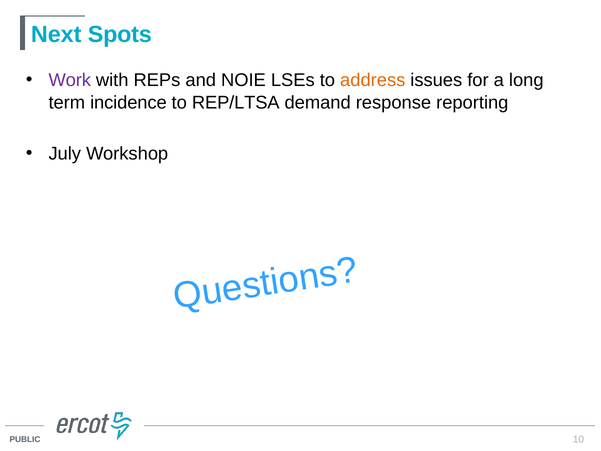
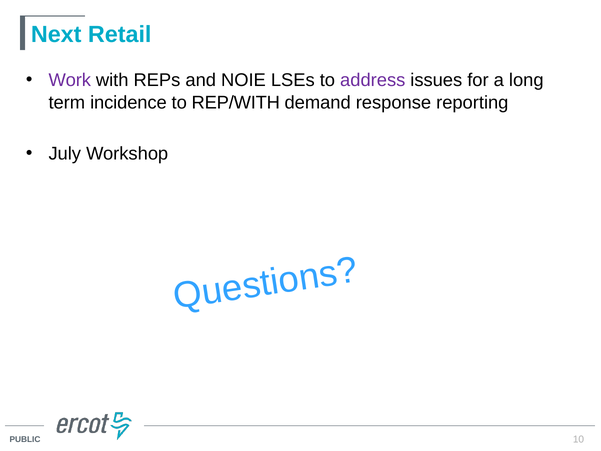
Spots: Spots -> Retail
address colour: orange -> purple
REP/LTSA: REP/LTSA -> REP/WITH
